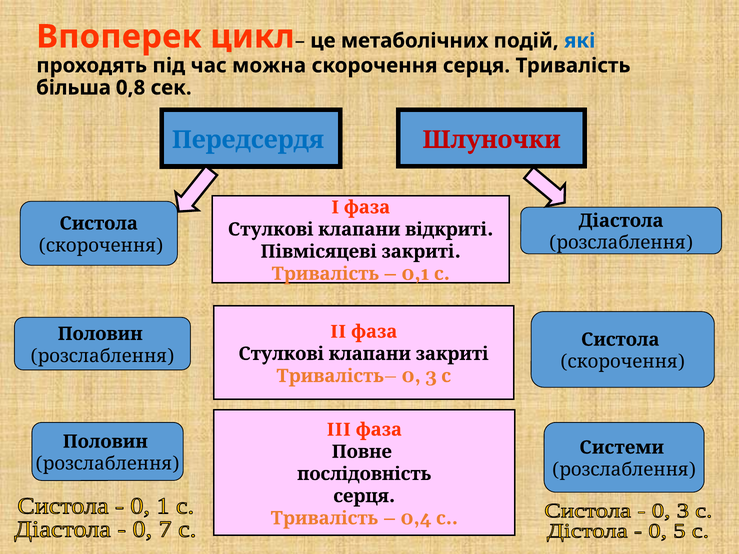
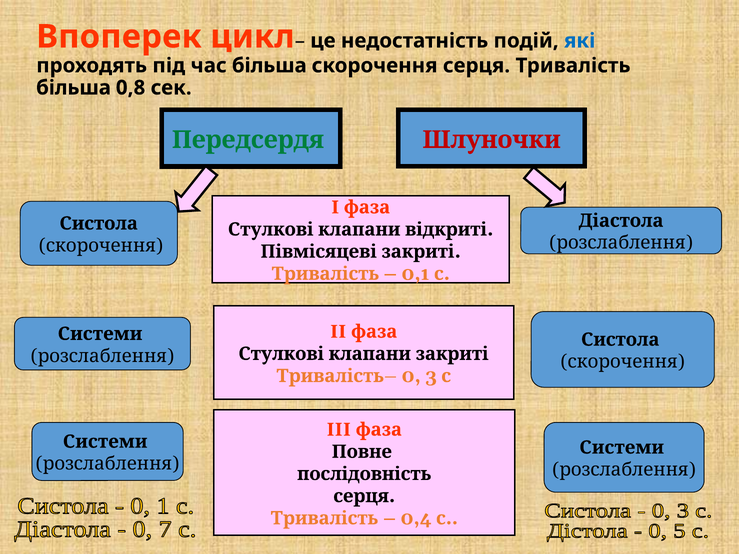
метаболічних: метаболічних -> недостатність
час можна: можна -> більша
Передсердя colour: blue -> green
Половин at (100, 334): Половин -> Системи
Половин at (105, 442): Половин -> Системи
